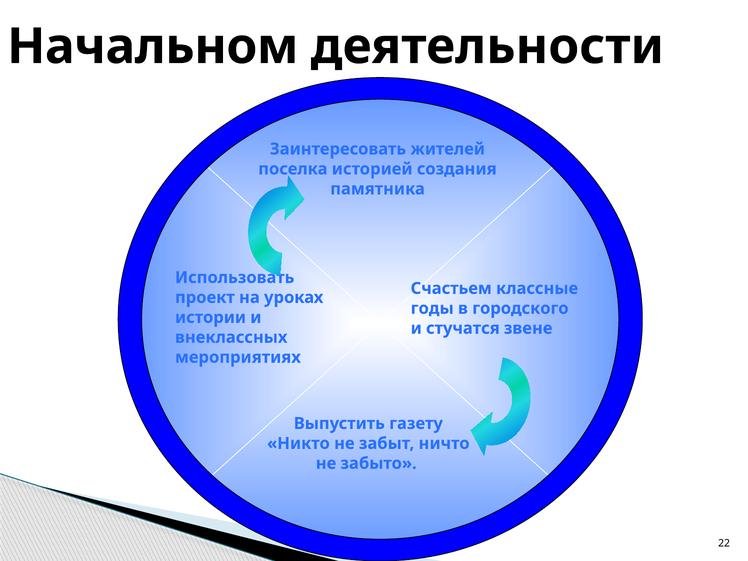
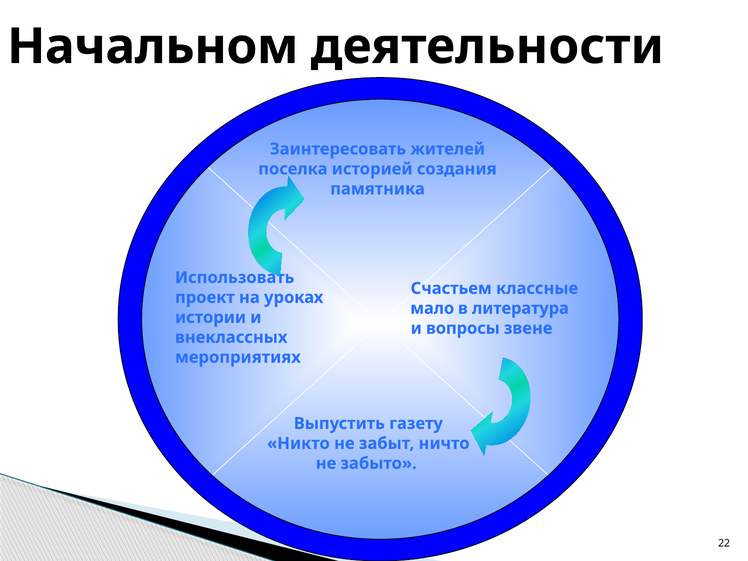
годы: годы -> мало
городского: городского -> литература
стучатся: стучатся -> вопросы
